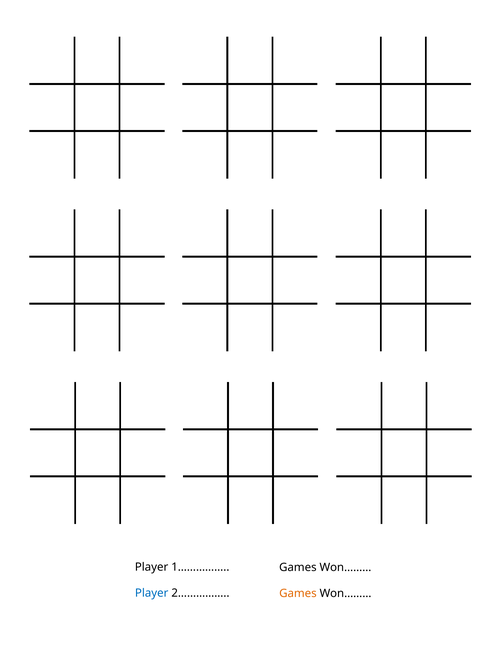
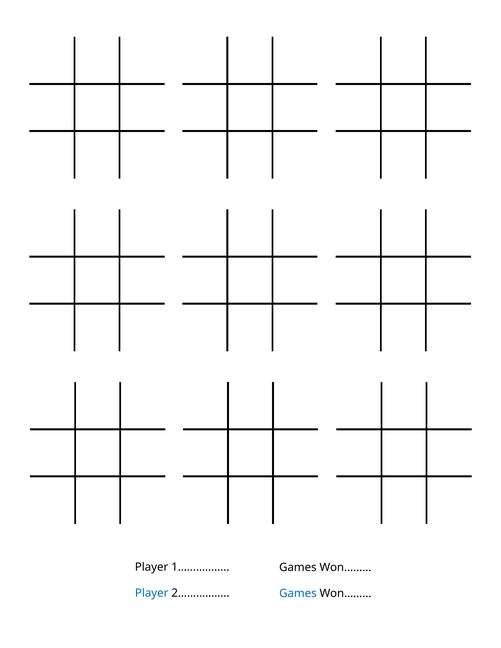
Games at (298, 594) colour: orange -> blue
